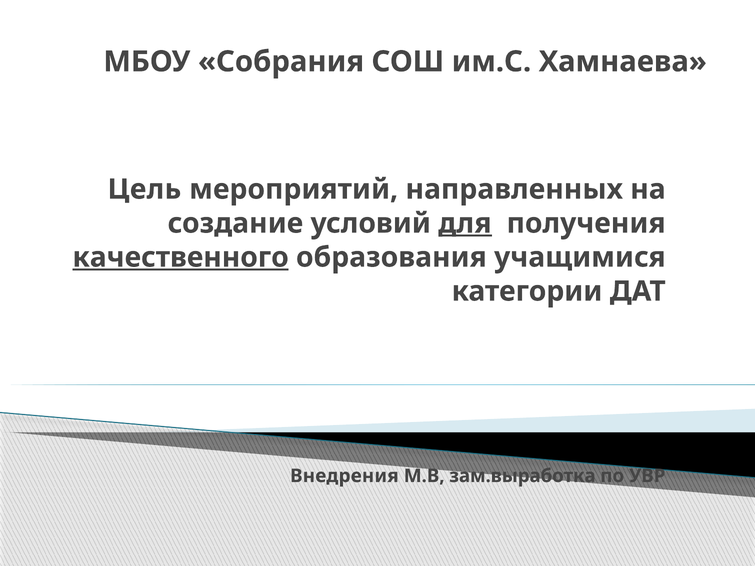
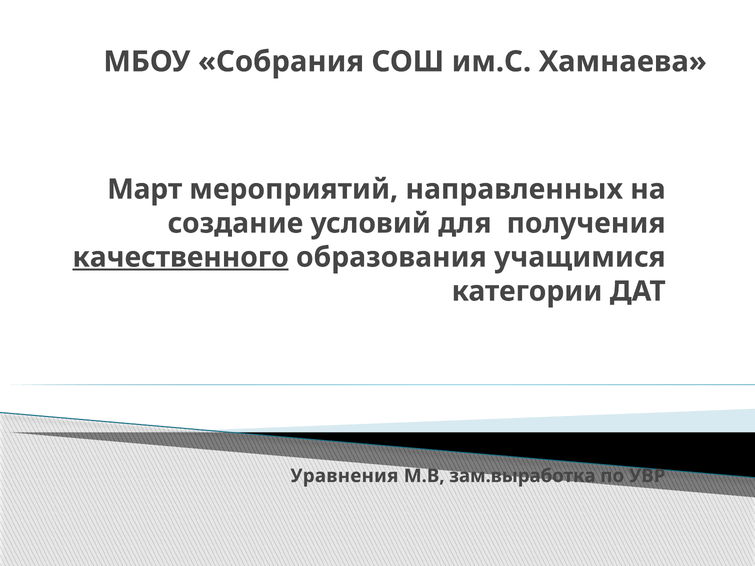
Цель: Цель -> Март
для underline: present -> none
Внедрения: Внедрения -> Уравнения
